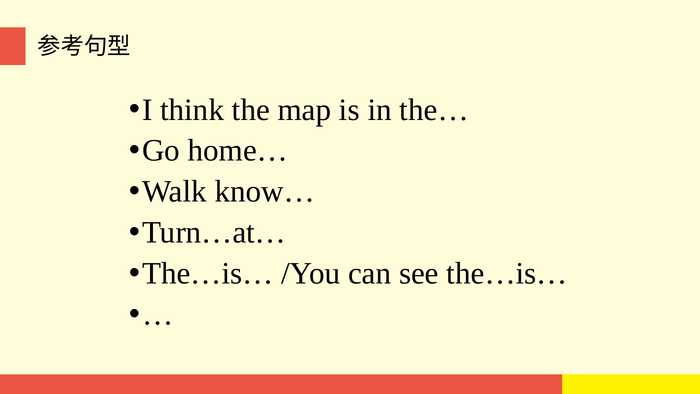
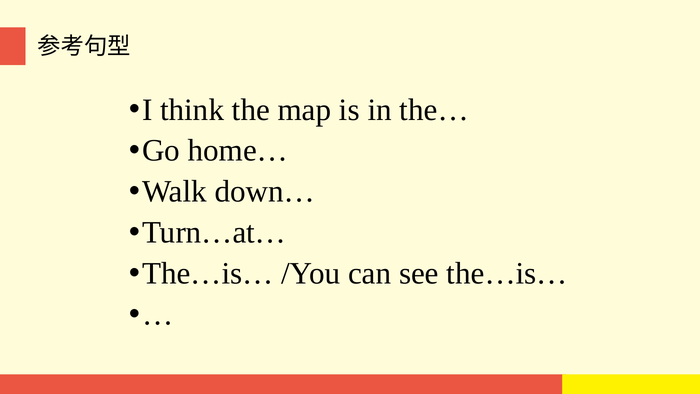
know…: know… -> down…
